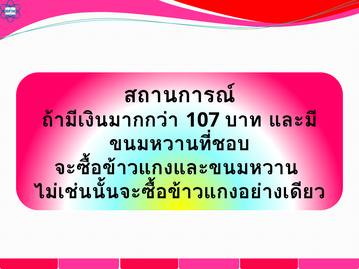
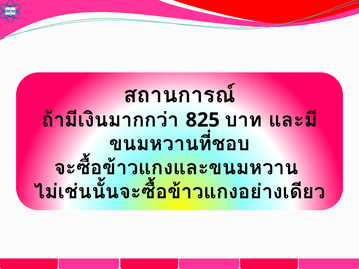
107: 107 -> 825
